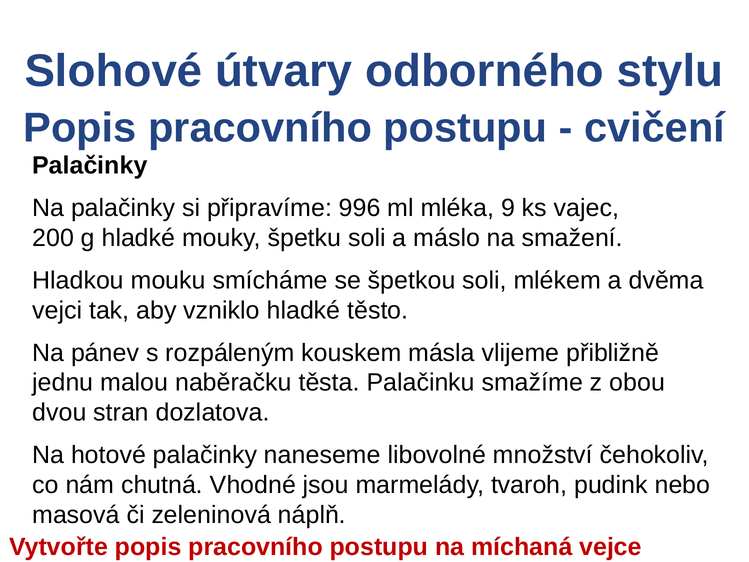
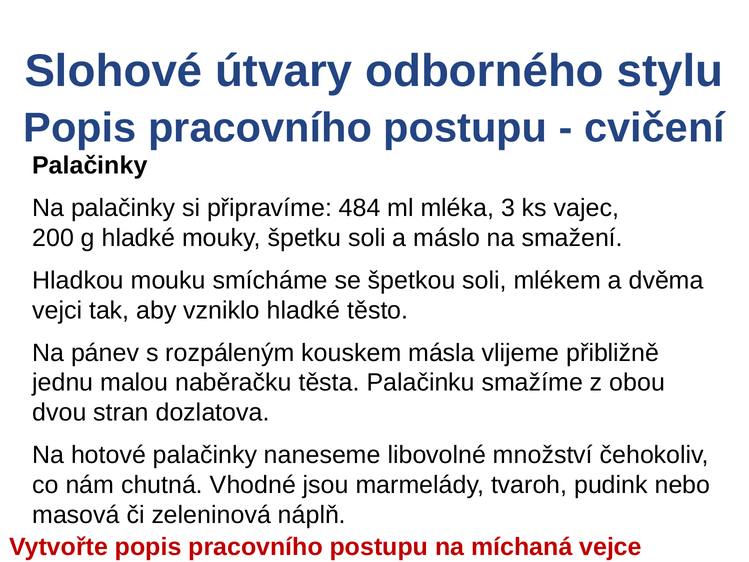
996: 996 -> 484
9: 9 -> 3
